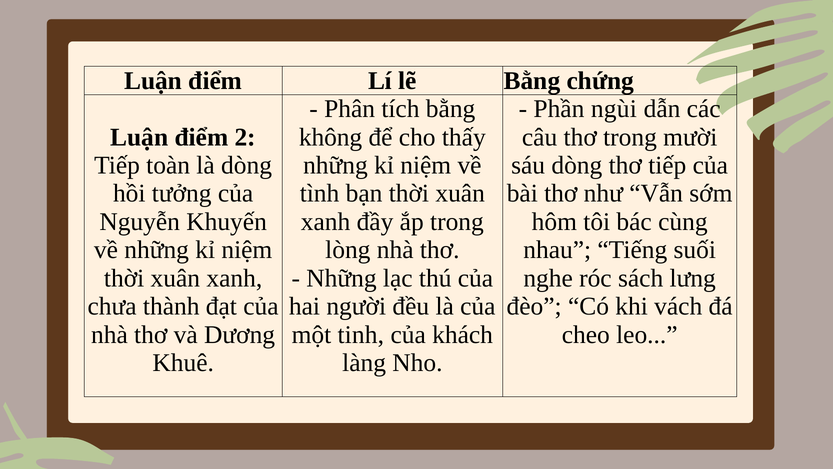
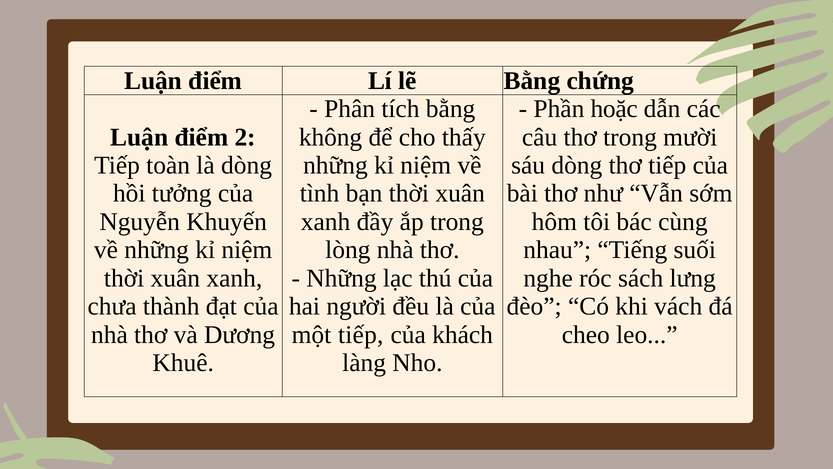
ngùi: ngùi -> hoặc
một tinh: tinh -> tiếp
